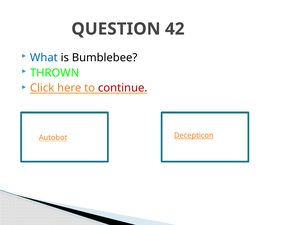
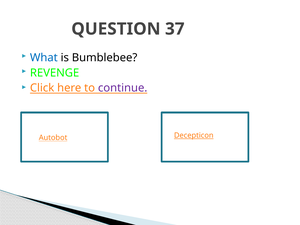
42: 42 -> 37
THROWN: THROWN -> REVENGE
continue colour: red -> purple
